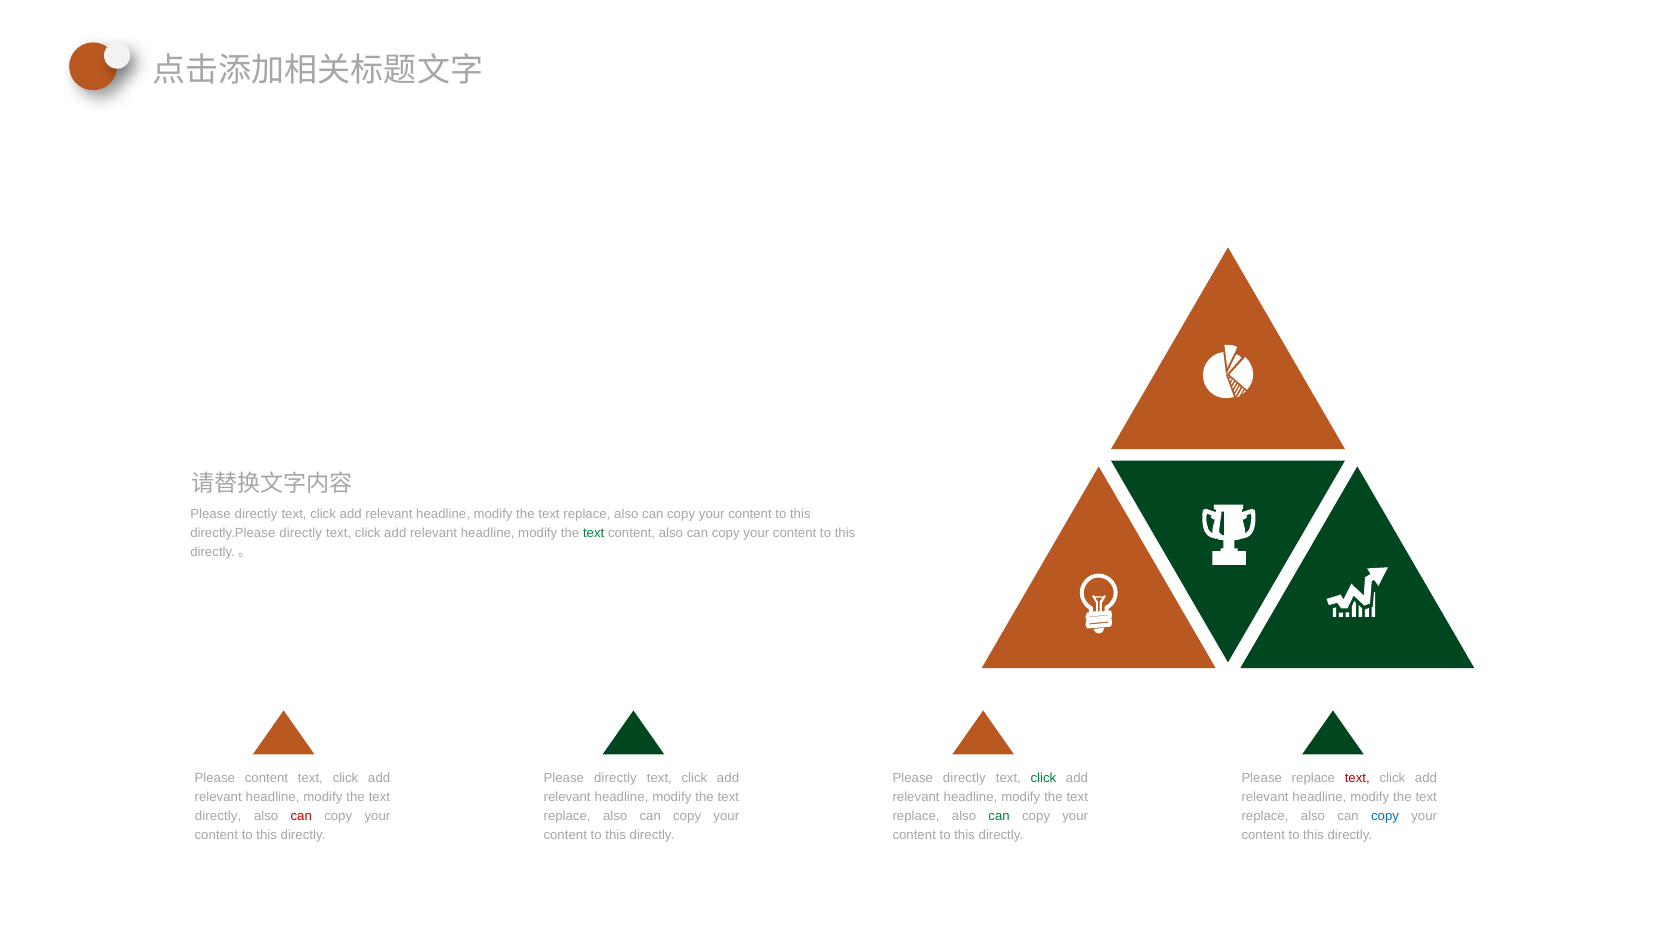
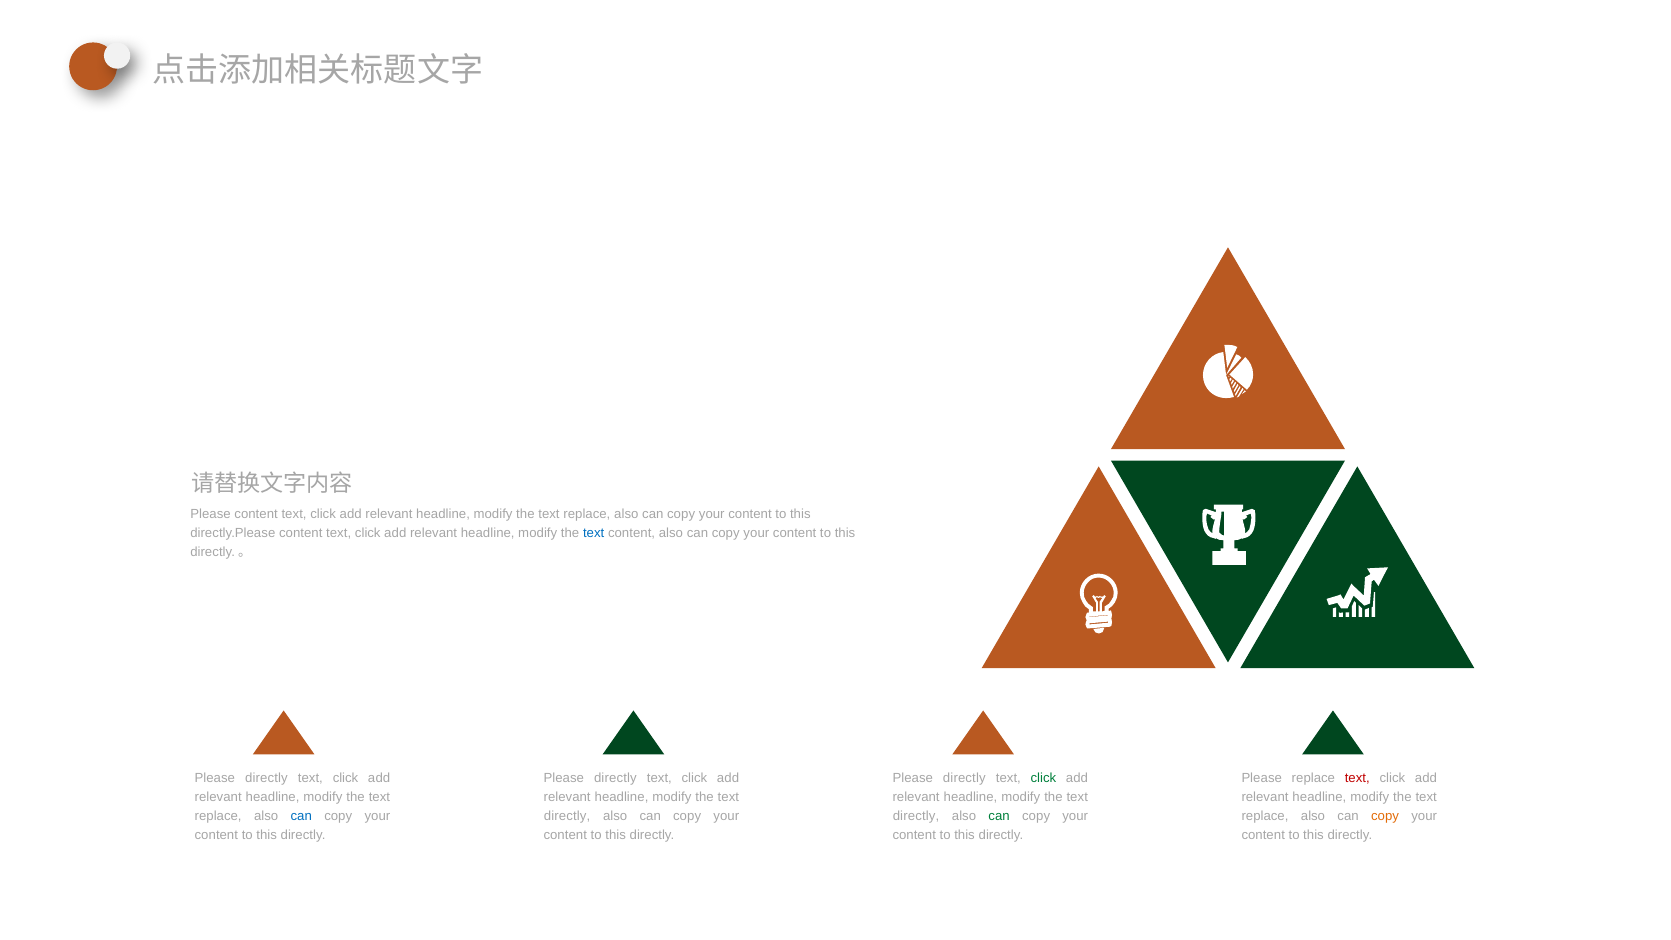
directly at (256, 514): directly -> content
directly.Please directly: directly -> content
text at (594, 533) colour: green -> blue
content at (266, 778): content -> directly
directly at (218, 816): directly -> replace
can at (301, 816) colour: red -> blue
replace at (567, 816): replace -> directly
replace at (916, 816): replace -> directly
copy at (1385, 816) colour: blue -> orange
